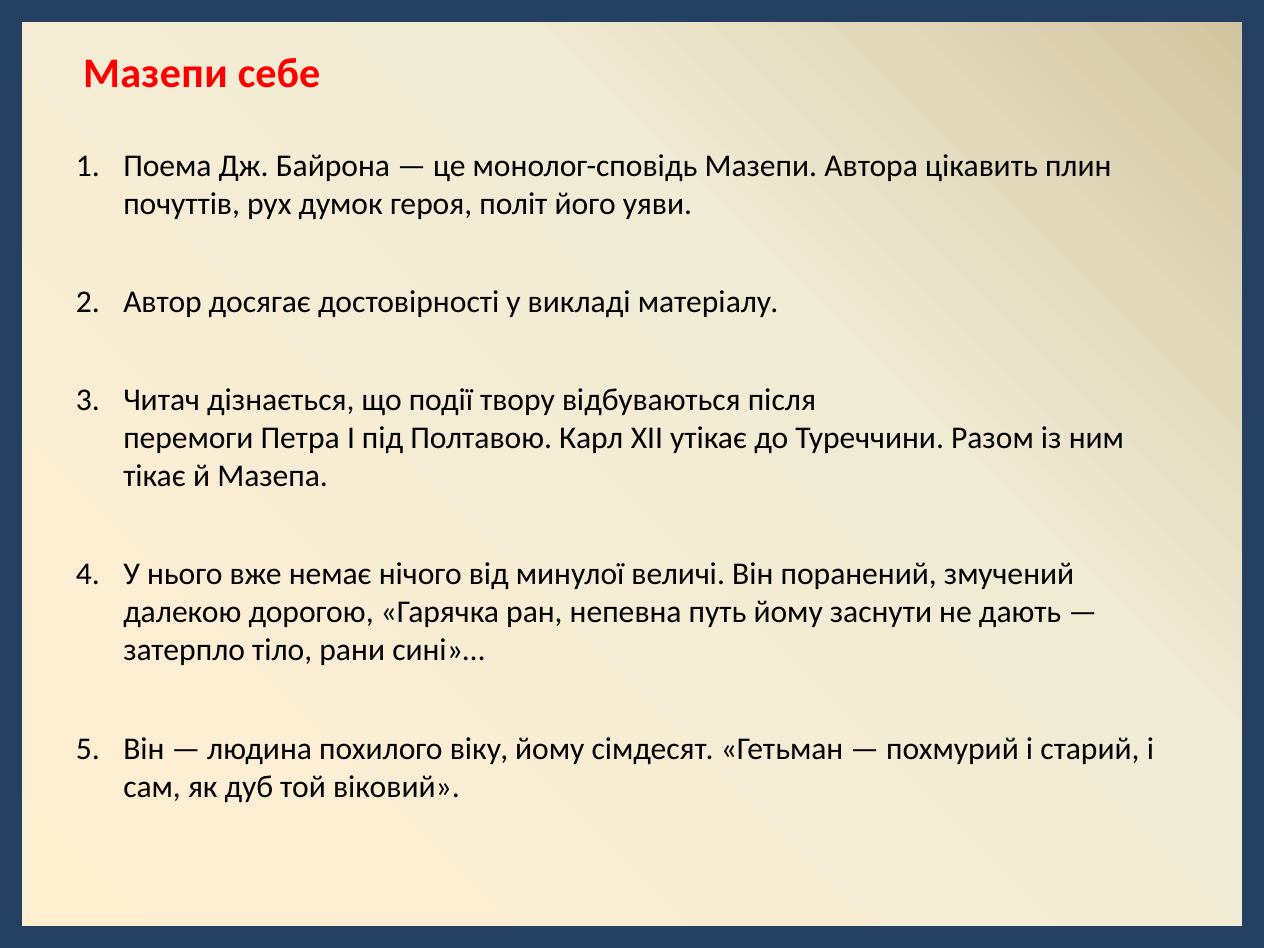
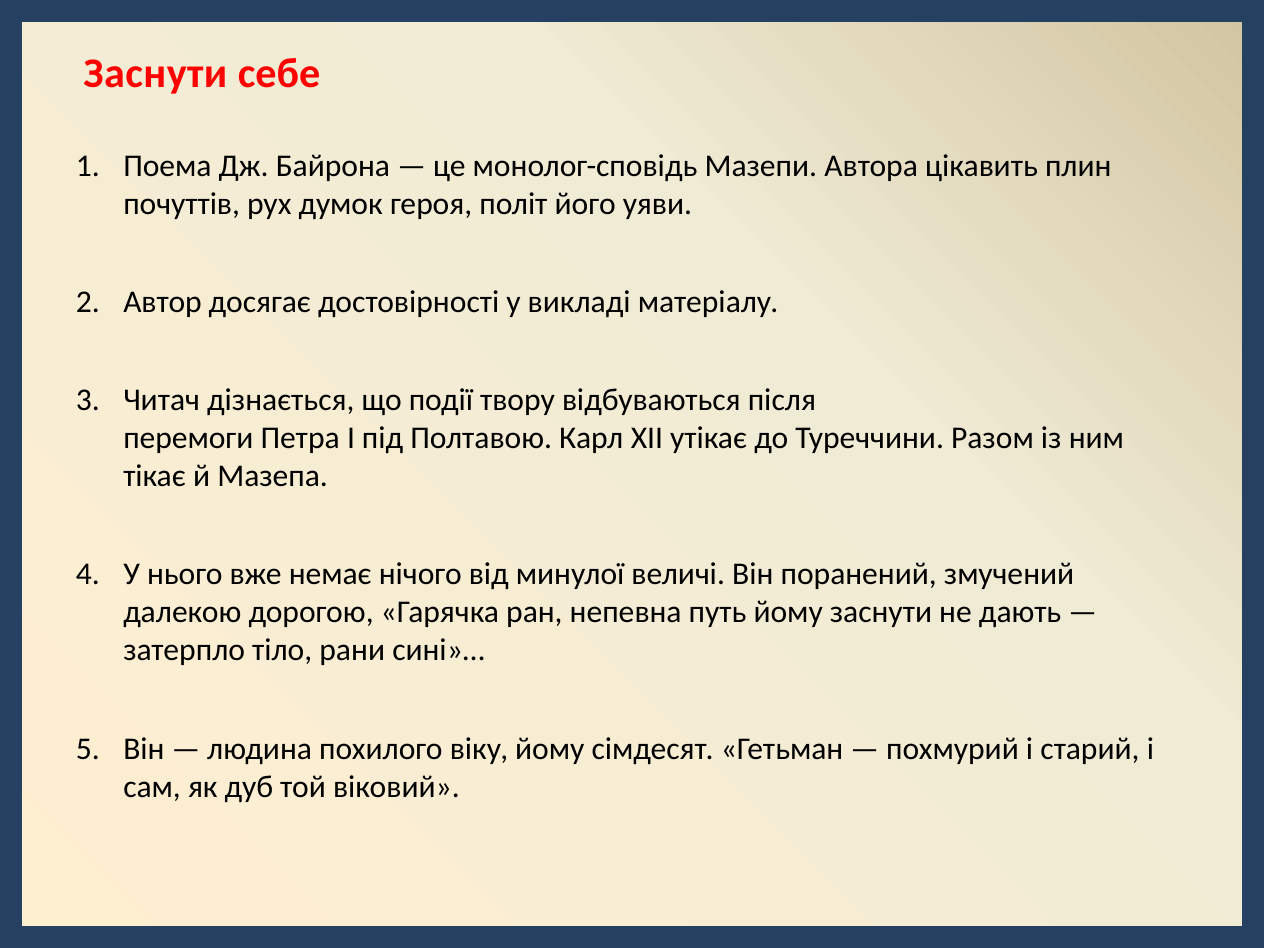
Мазепи at (155, 74): Мазепи -> Заснути
